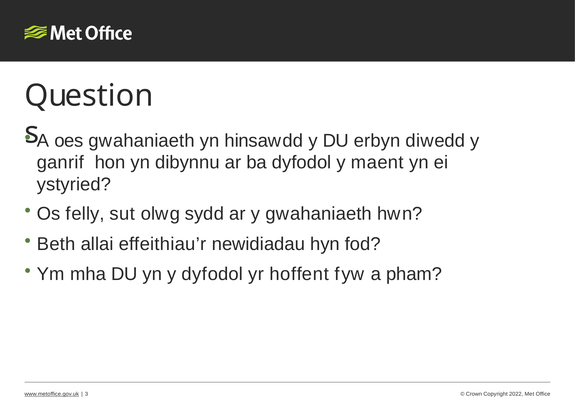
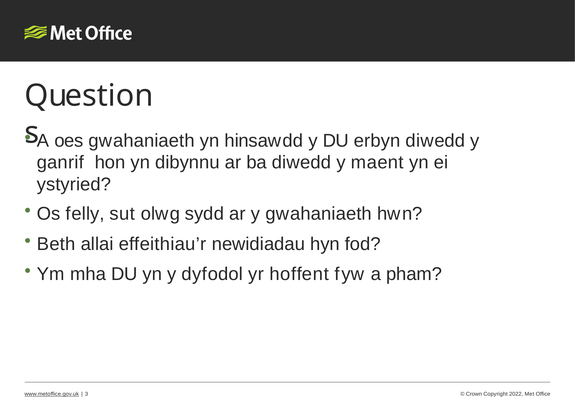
ba dyfodol: dyfodol -> diwedd
